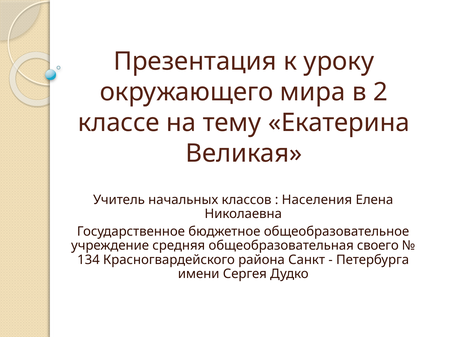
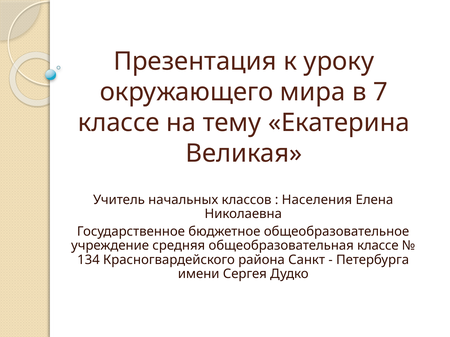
2: 2 -> 7
общеобразовательная своего: своего -> классе
